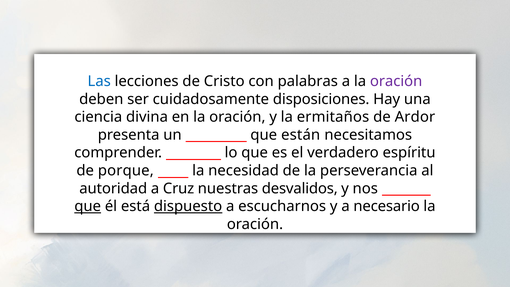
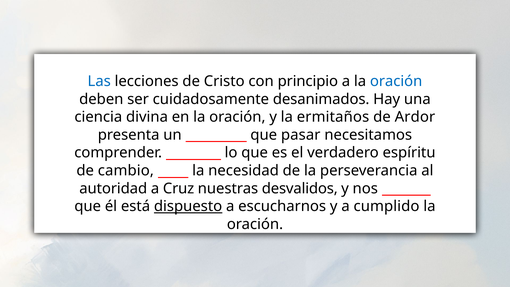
palabras: palabras -> principio
oración at (396, 81) colour: purple -> blue
disposiciones: disposiciones -> desanimados
están: están -> pasar
porque: porque -> cambio
que at (88, 206) underline: present -> none
necesario: necesario -> cumplido
